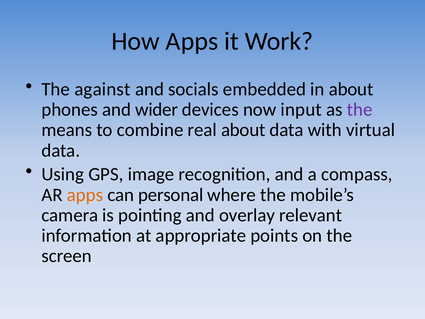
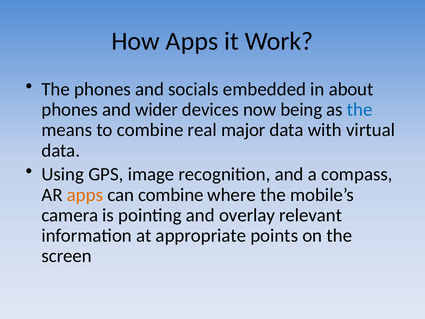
The against: against -> phones
input: input -> being
the at (360, 110) colour: purple -> blue
real about: about -> major
can personal: personal -> combine
